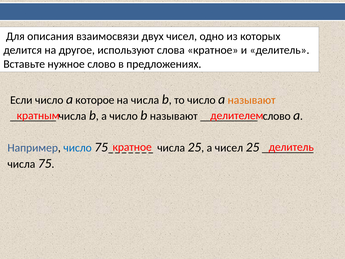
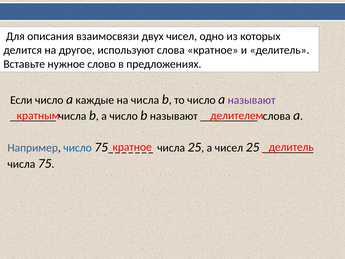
которое: которое -> каждые
называют at (252, 100) colour: orange -> purple
слово at (277, 116): слово -> слова
